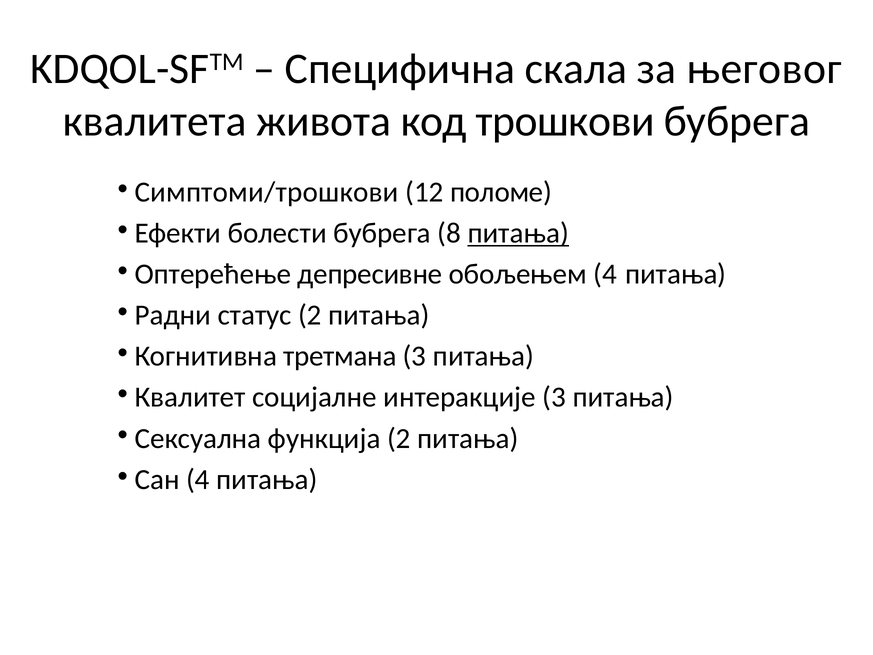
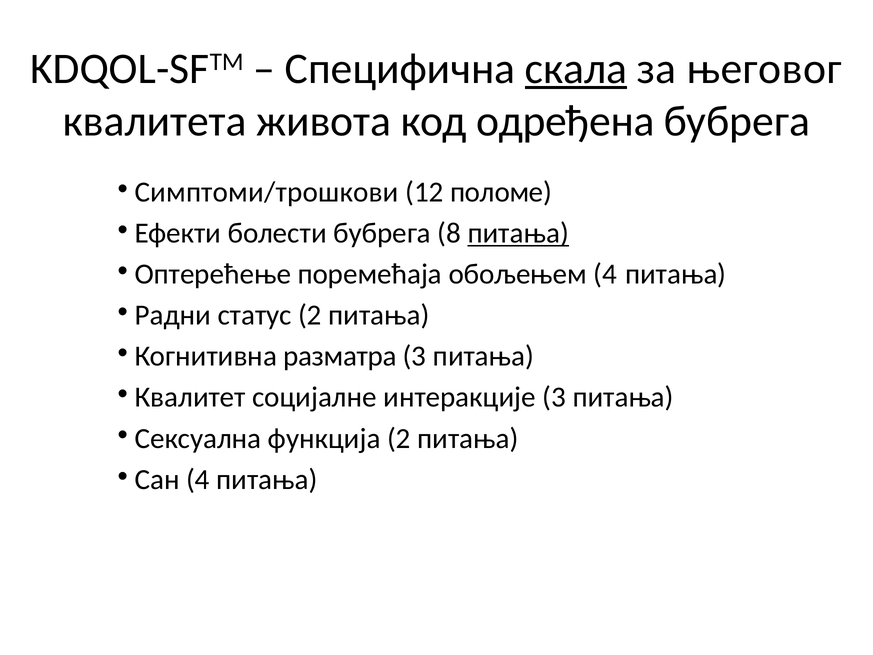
скала underline: none -> present
трошкови: трошкови -> одређена
депресивне: депресивне -> поремећаја
третмана: третмана -> разматра
